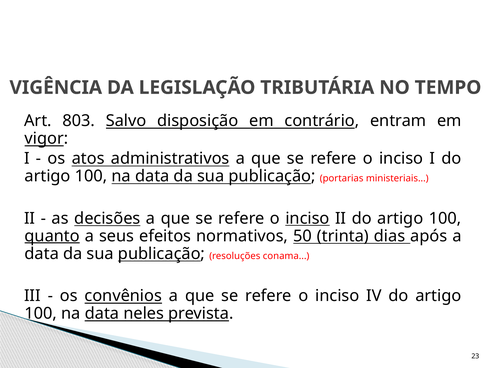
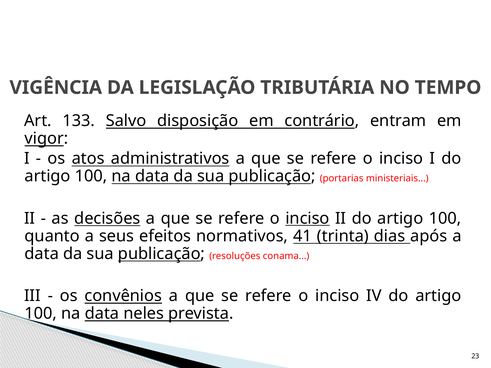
803: 803 -> 133
quanto underline: present -> none
50: 50 -> 41
